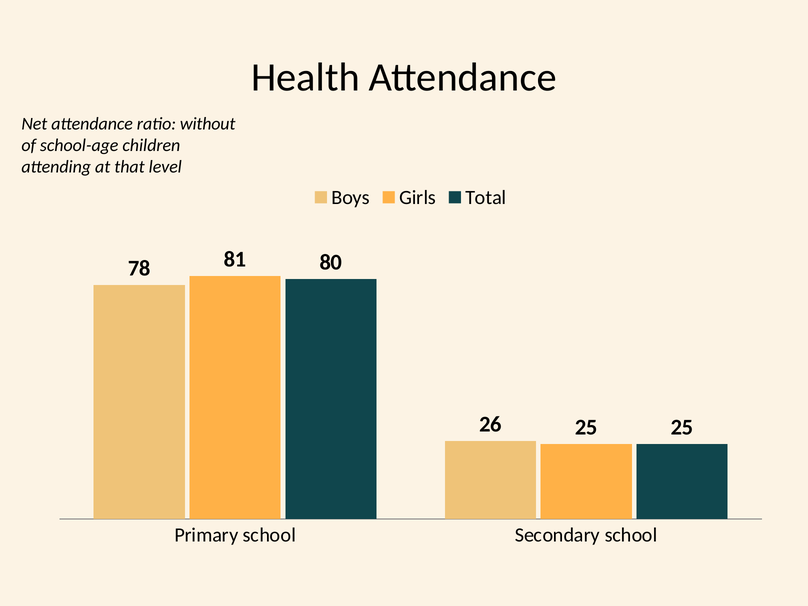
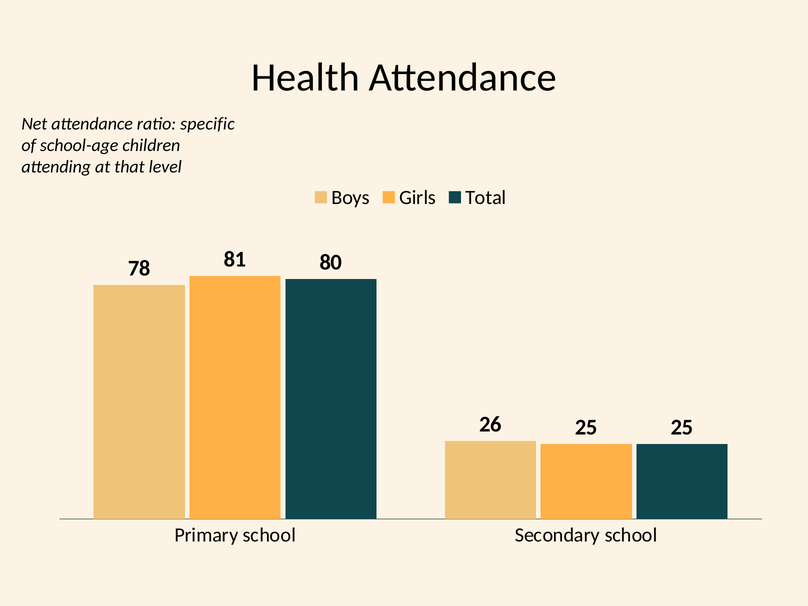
without: without -> specific
